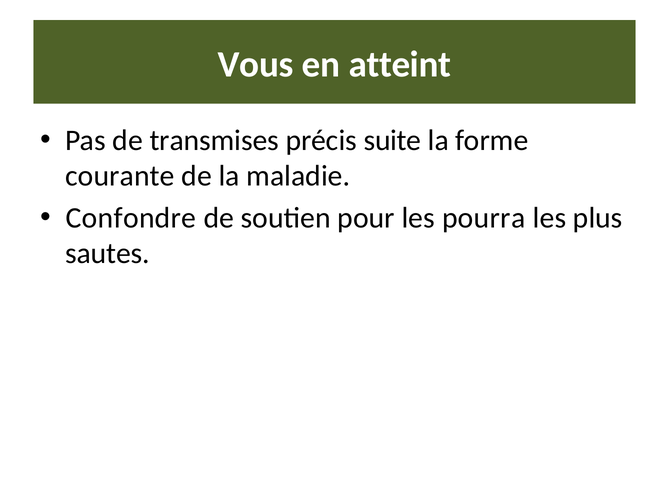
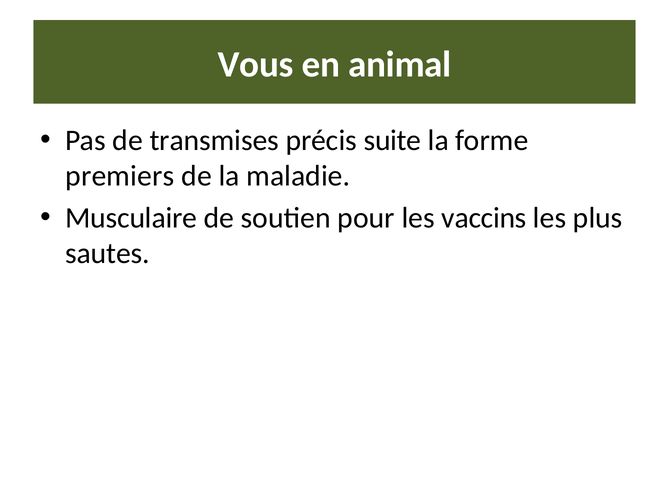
atteint: atteint -> animal
courante: courante -> premiers
Confondre: Confondre -> Musculaire
pourra: pourra -> vaccins
